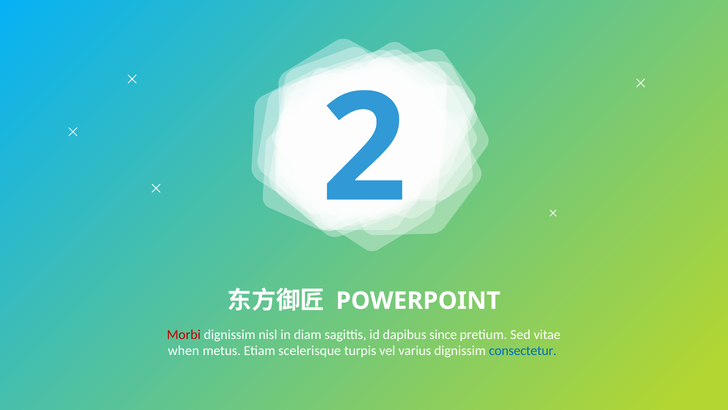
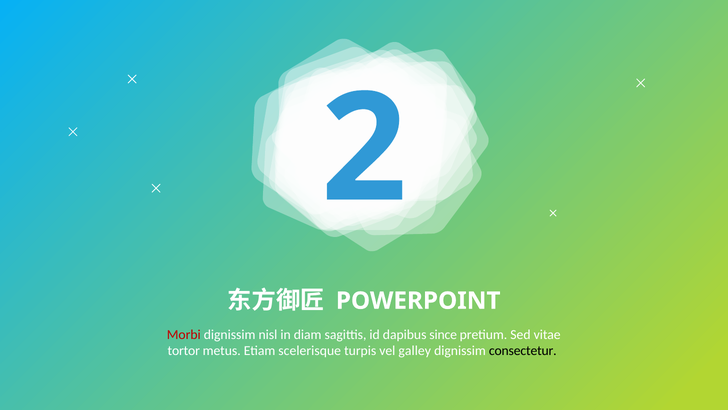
when: when -> tortor
varius: varius -> galley
consectetur colour: blue -> black
